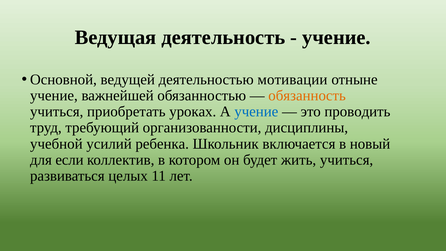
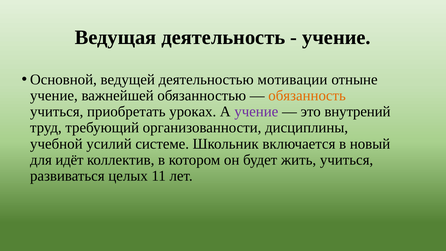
учение at (256, 112) colour: blue -> purple
проводить: проводить -> внутрений
ребенка: ребенка -> системе
если: если -> идёт
